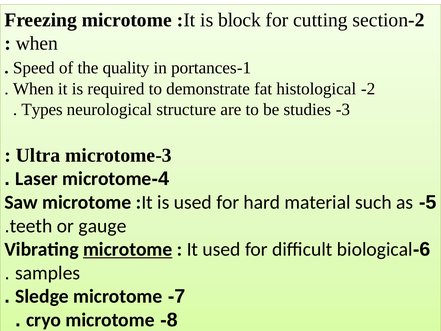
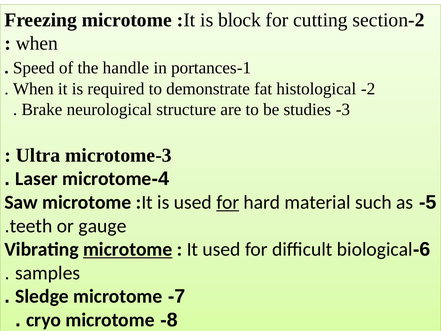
quality: quality -> handle
Types: Types -> Brake
for at (228, 202) underline: none -> present
